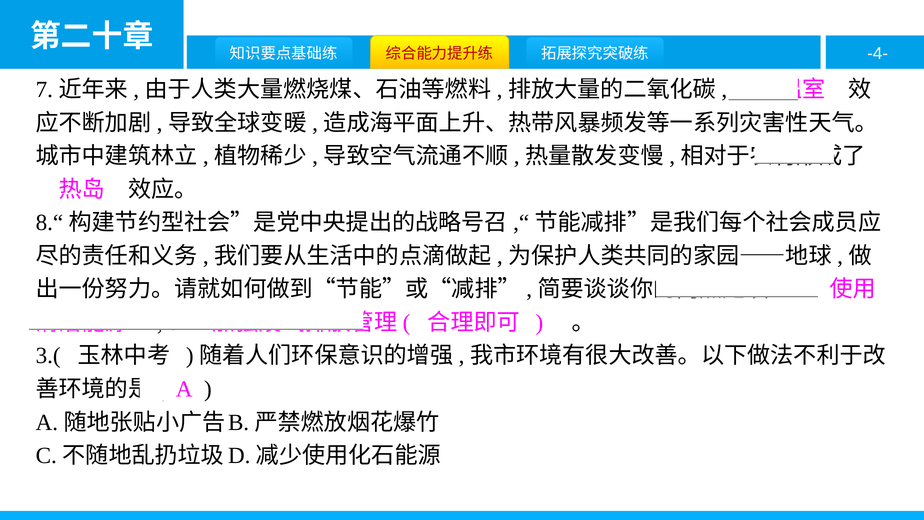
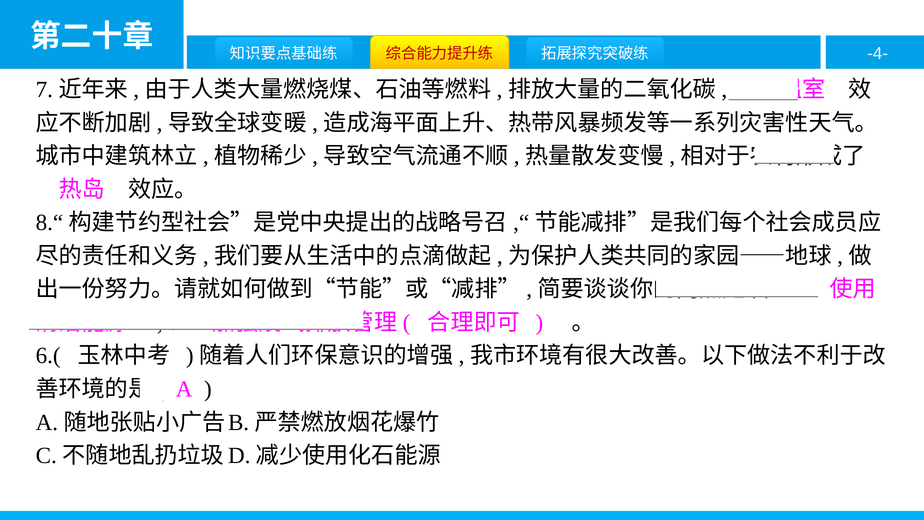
3.(: 3.( -> 6.(
